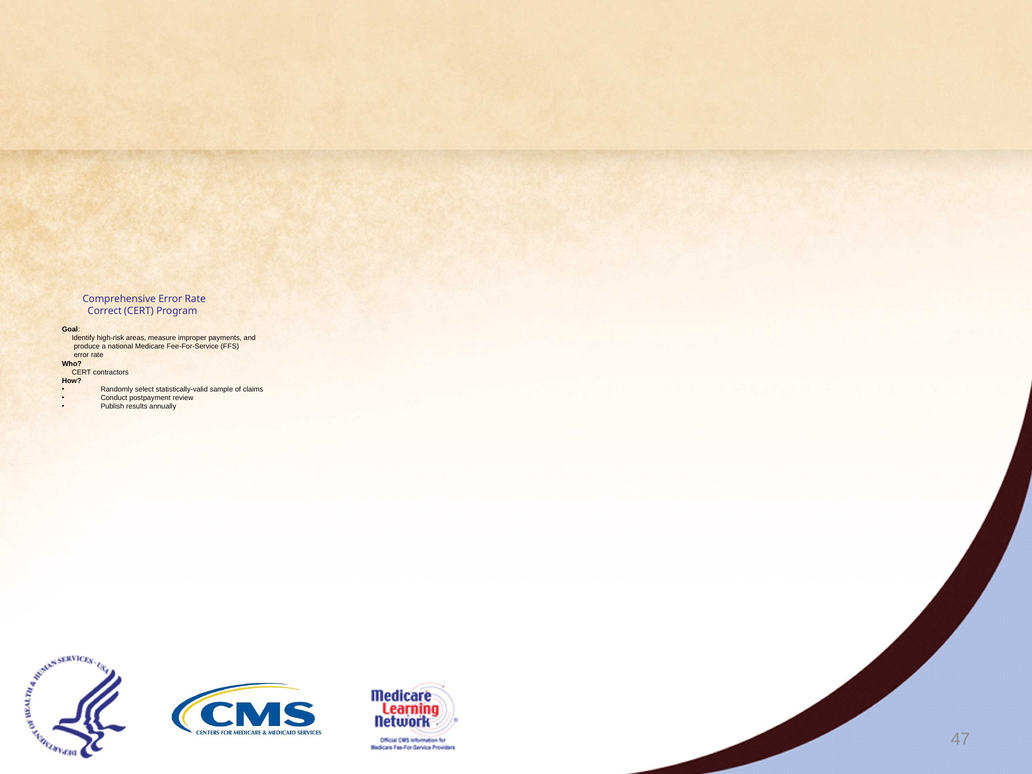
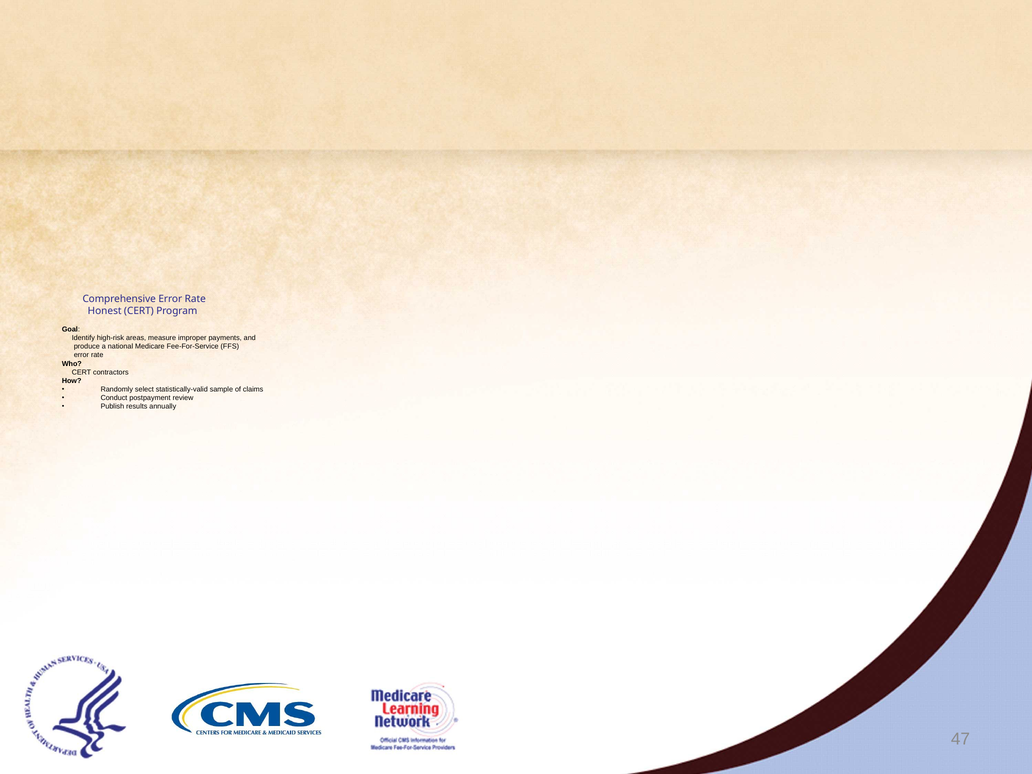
Correct: Correct -> Honest
